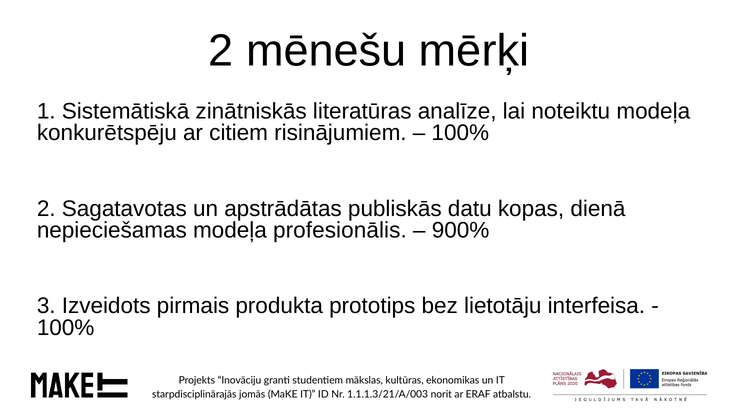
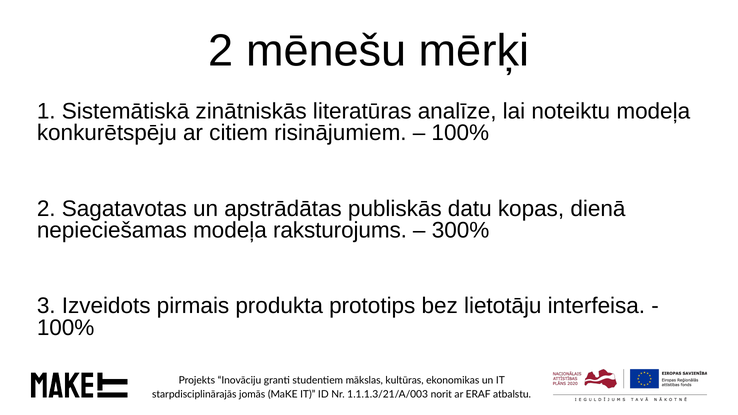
profesionālis: profesionālis -> raksturojums
900%: 900% -> 300%
